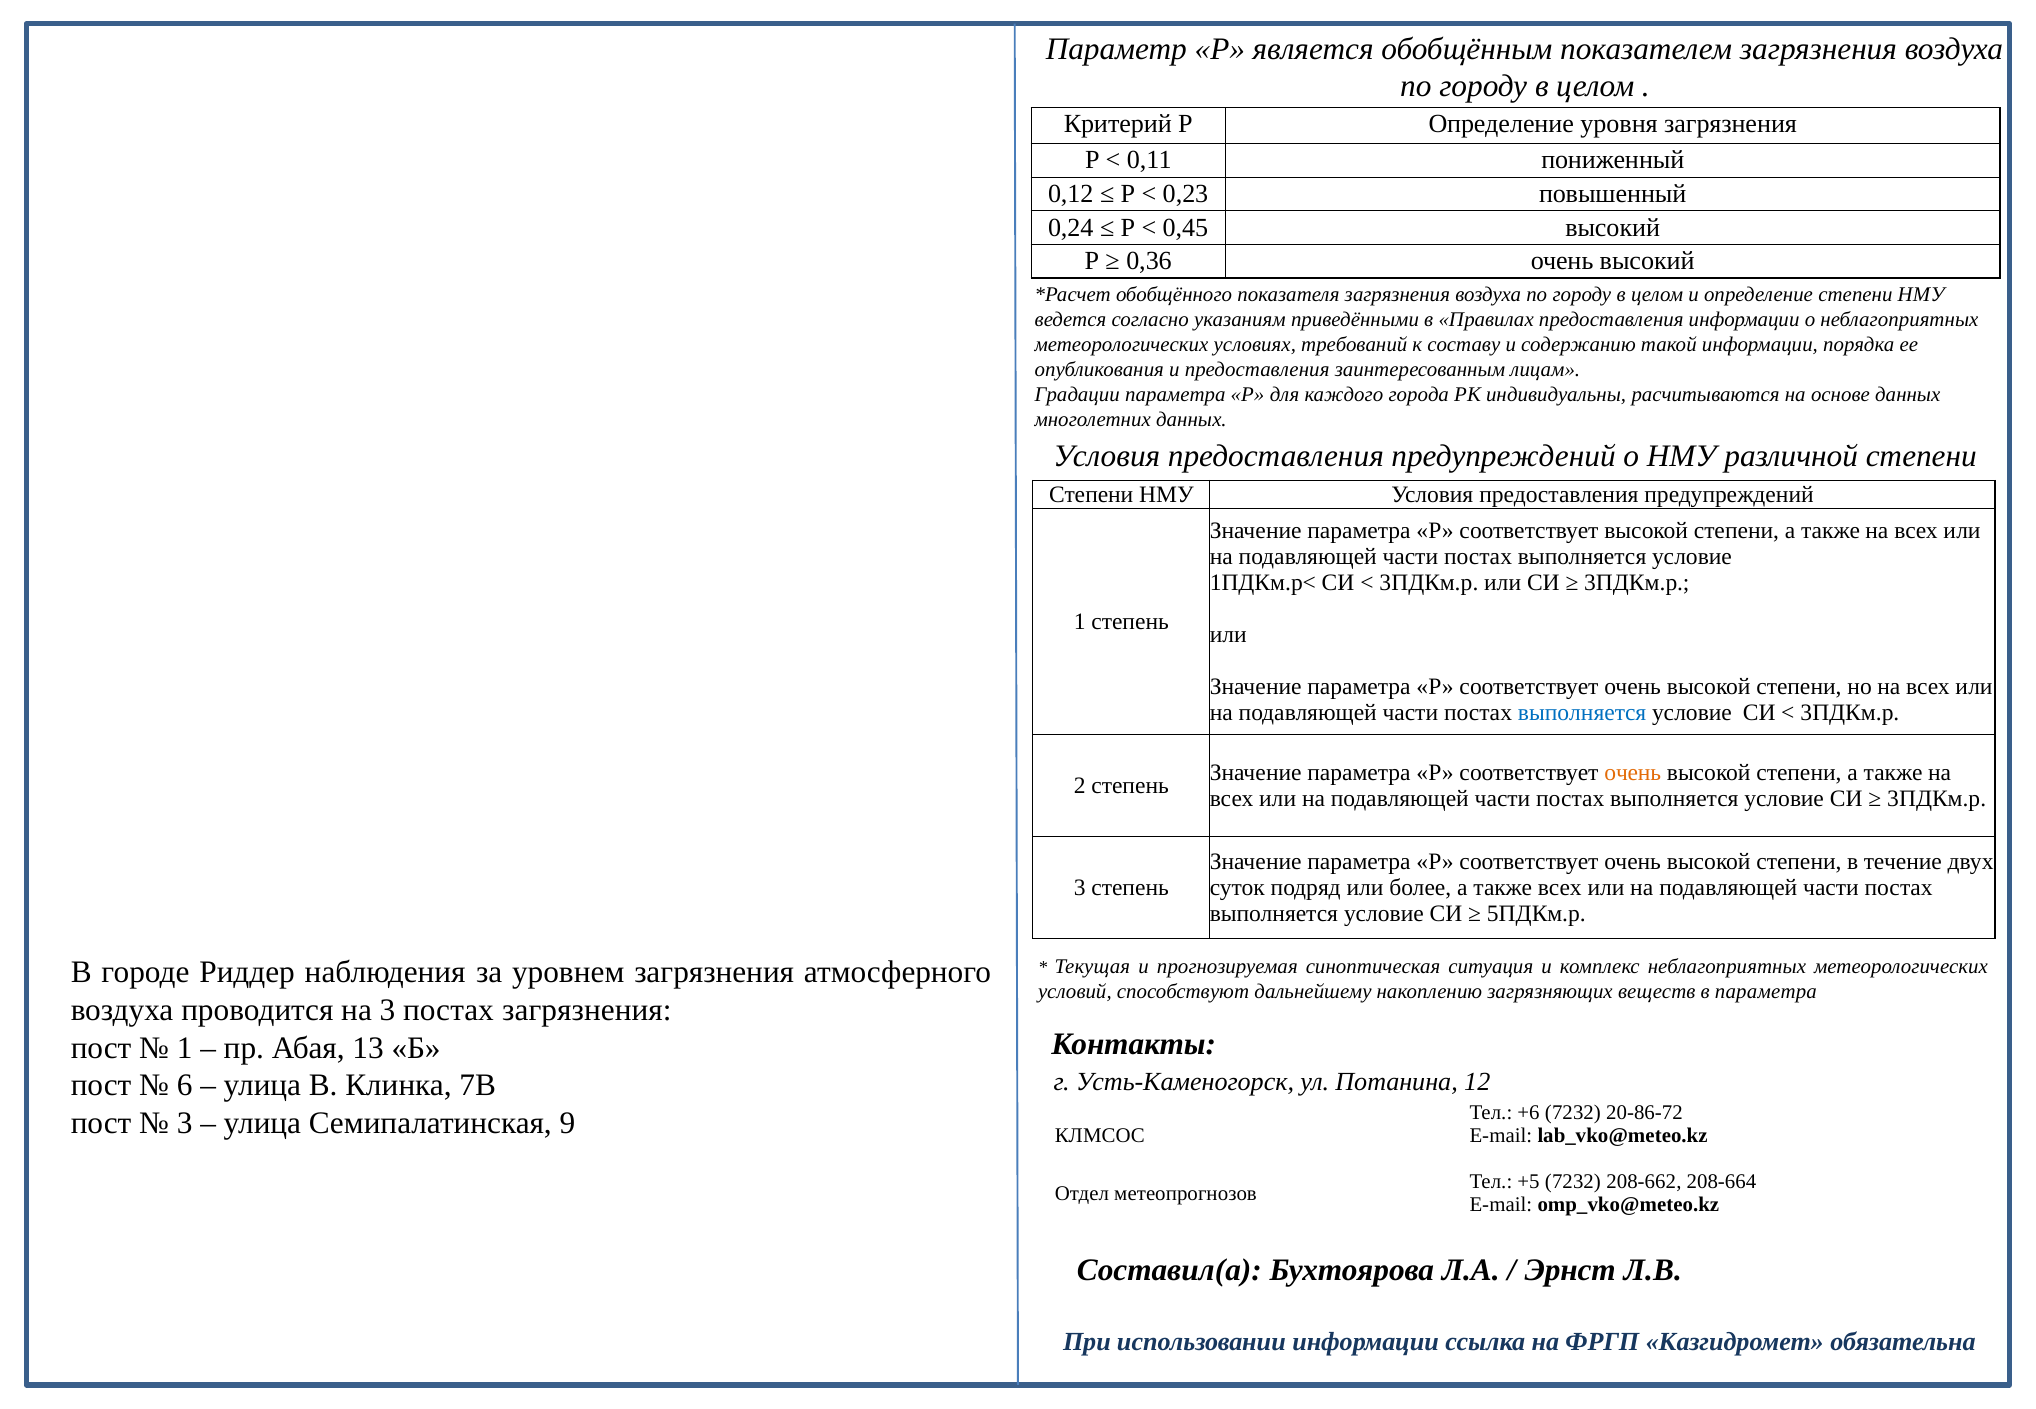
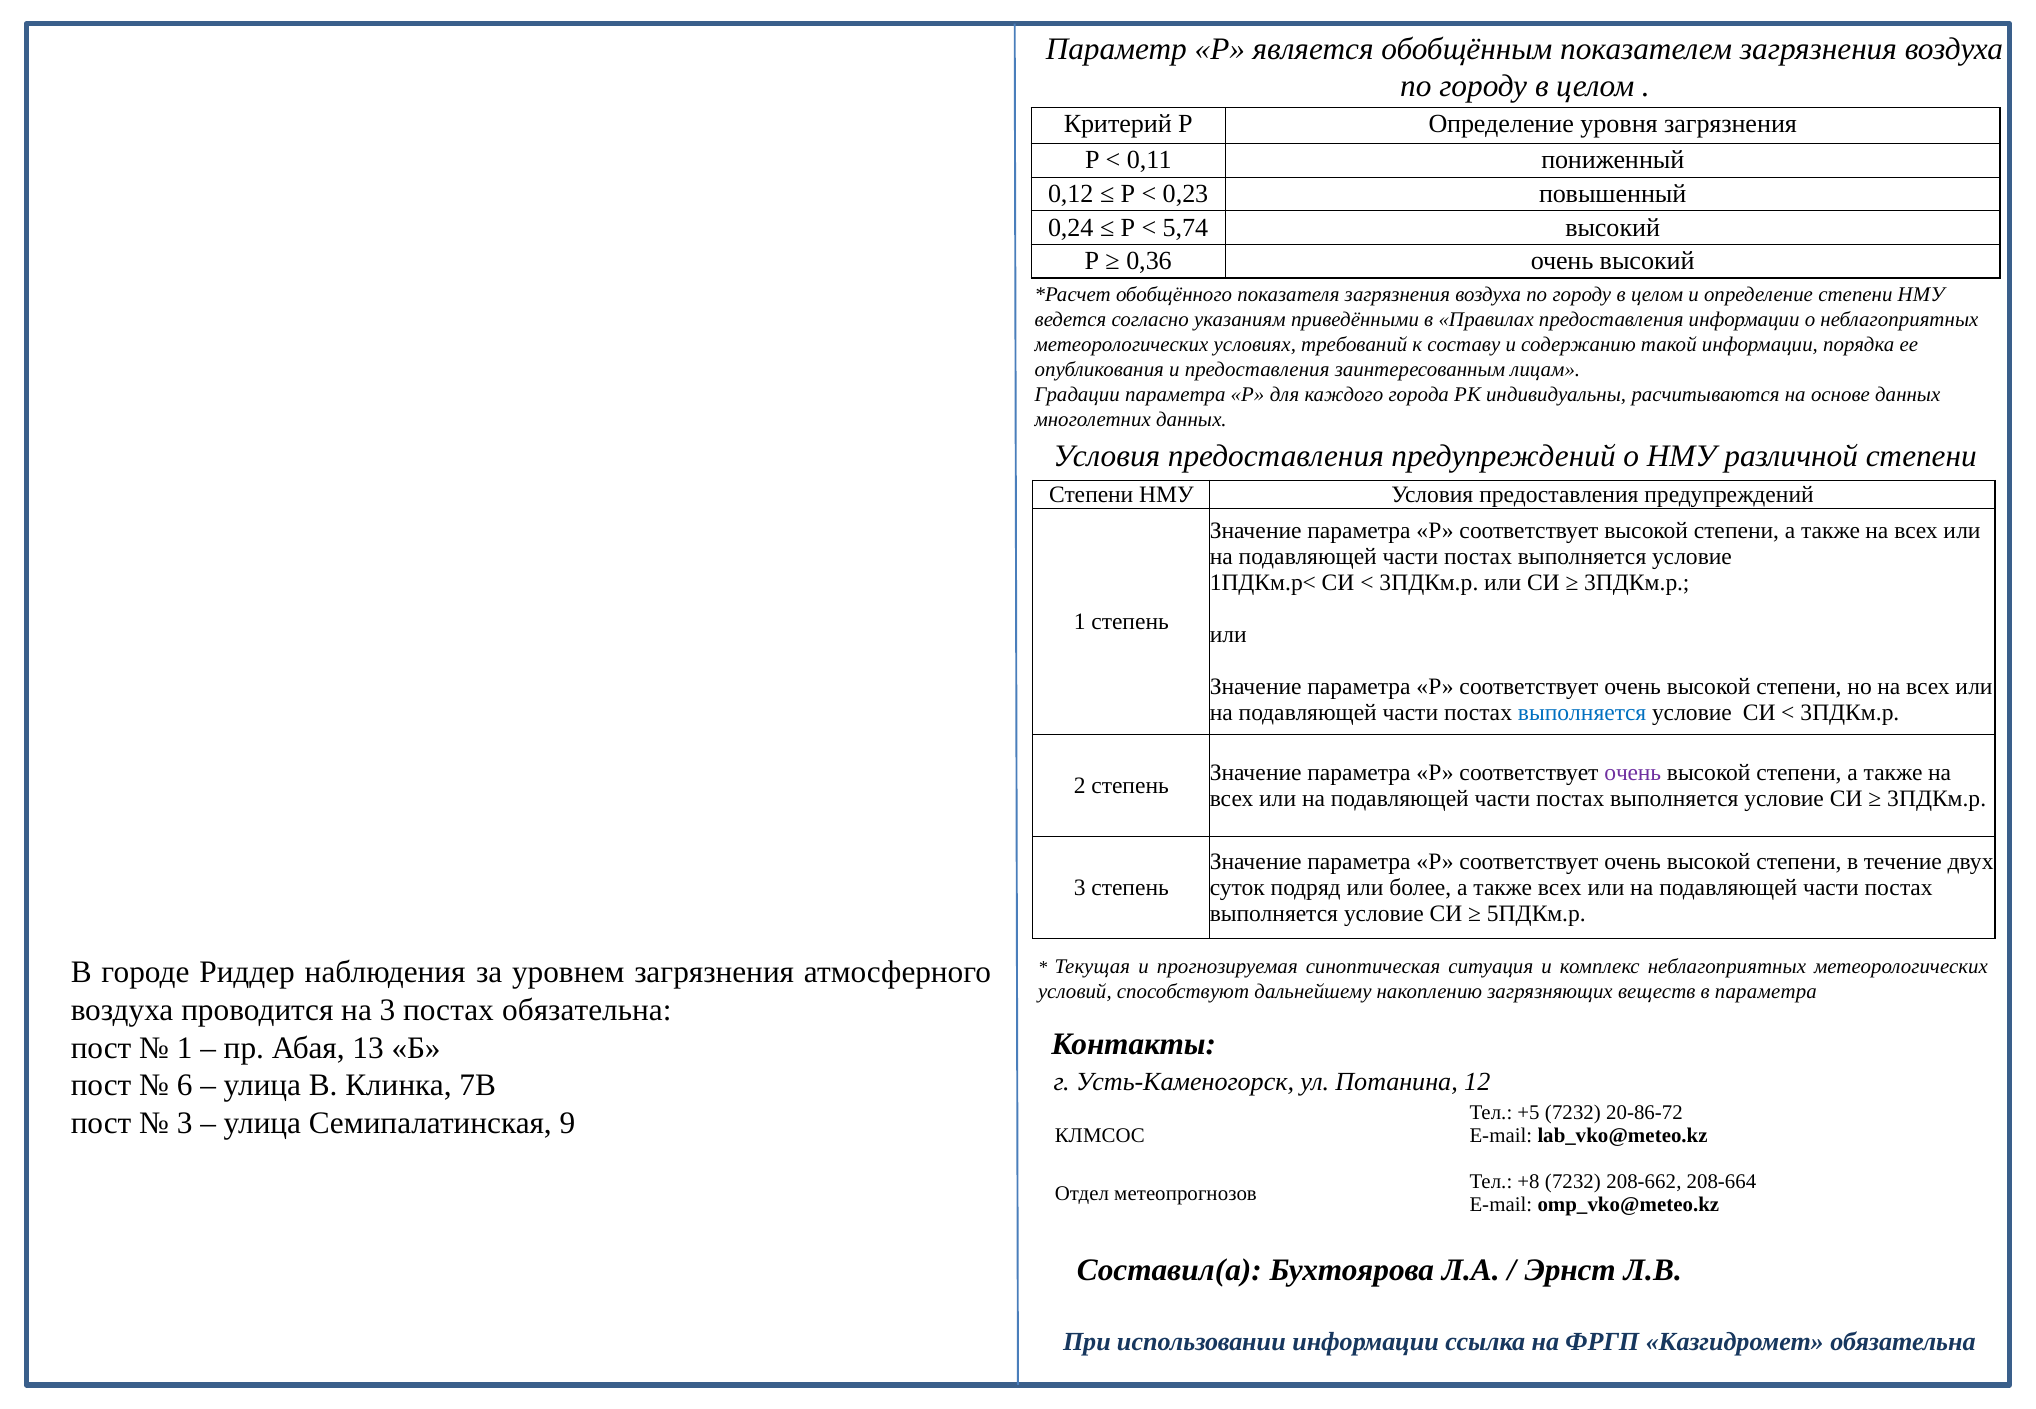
0,45: 0,45 -> 5,74
очень at (1633, 773) colour: orange -> purple
постах загрязнения: загрязнения -> обязательна
+6: +6 -> +5
+5: +5 -> +8
